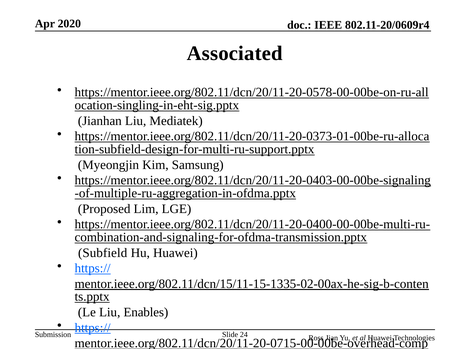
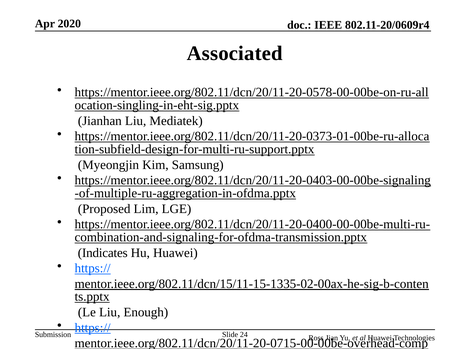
Subfield: Subfield -> Indicates
Enables: Enables -> Enough
